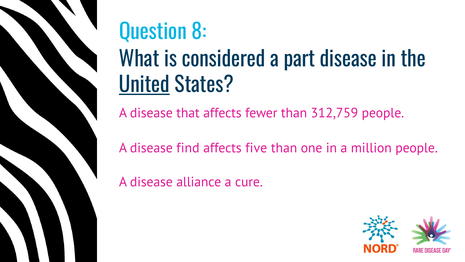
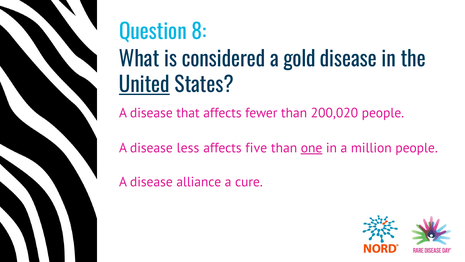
part: part -> gold
312,759: 312,759 -> 200,020
find: find -> less
one underline: none -> present
